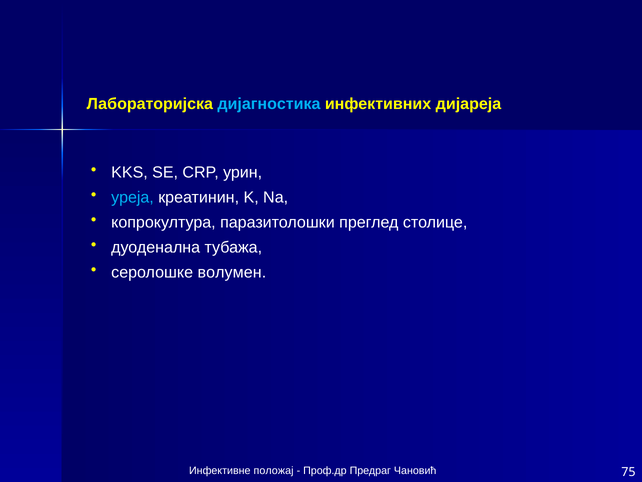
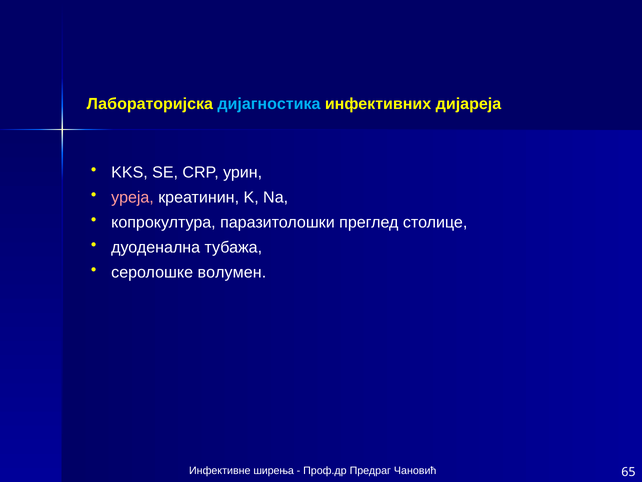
уреја colour: light blue -> pink
положај: положај -> ширења
75: 75 -> 65
